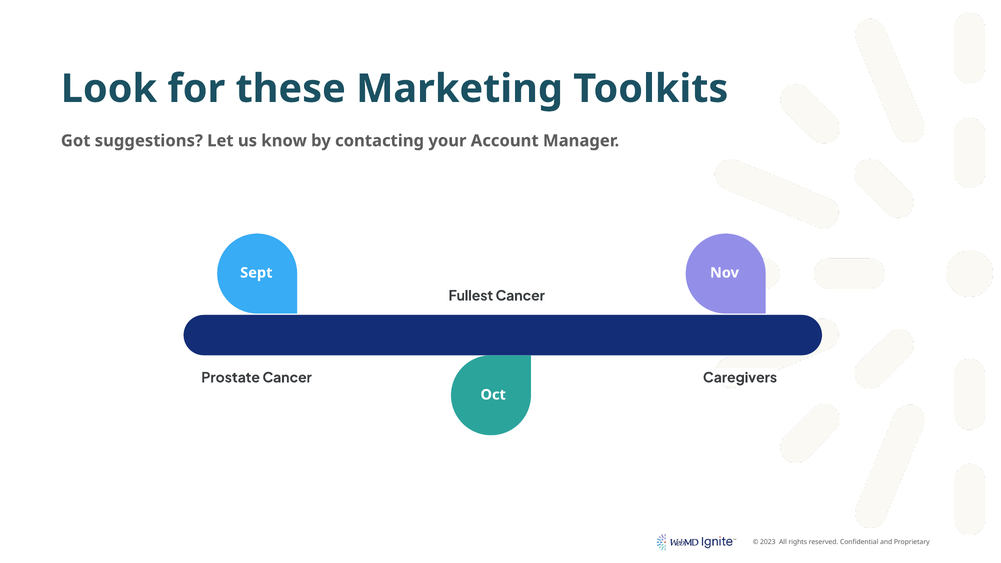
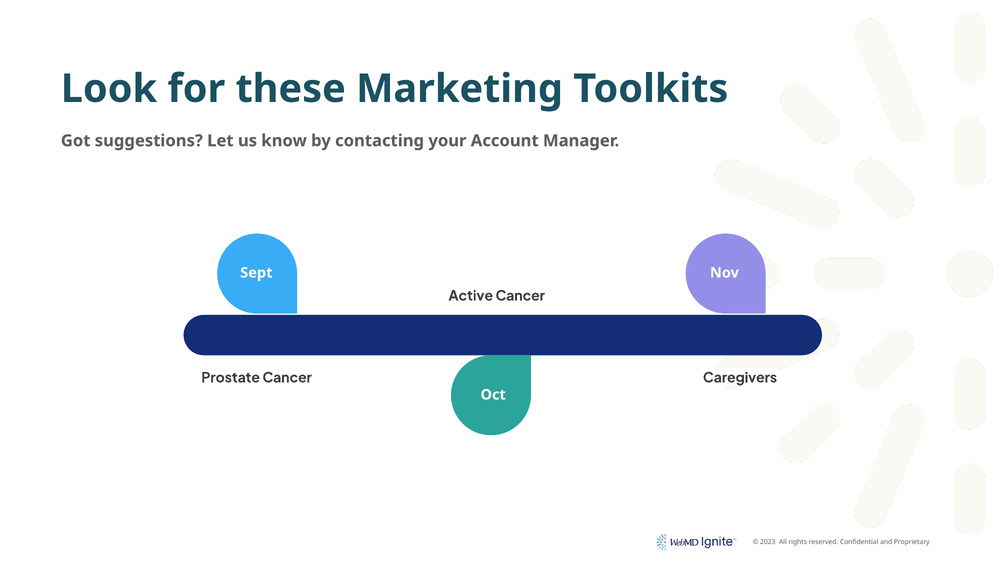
Fullest: Fullest -> Active
